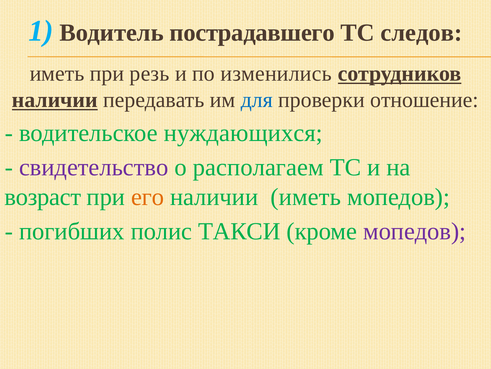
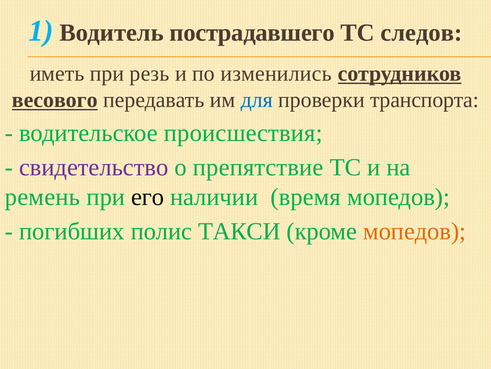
наличии at (55, 100): наличии -> весового
отношение: отношение -> транспорта
нуждающихся: нуждающихся -> происшествия
располагаем: располагаем -> препятствие
возраст: возраст -> ремень
его colour: orange -> black
наличии иметь: иметь -> время
мопедов at (415, 231) colour: purple -> orange
